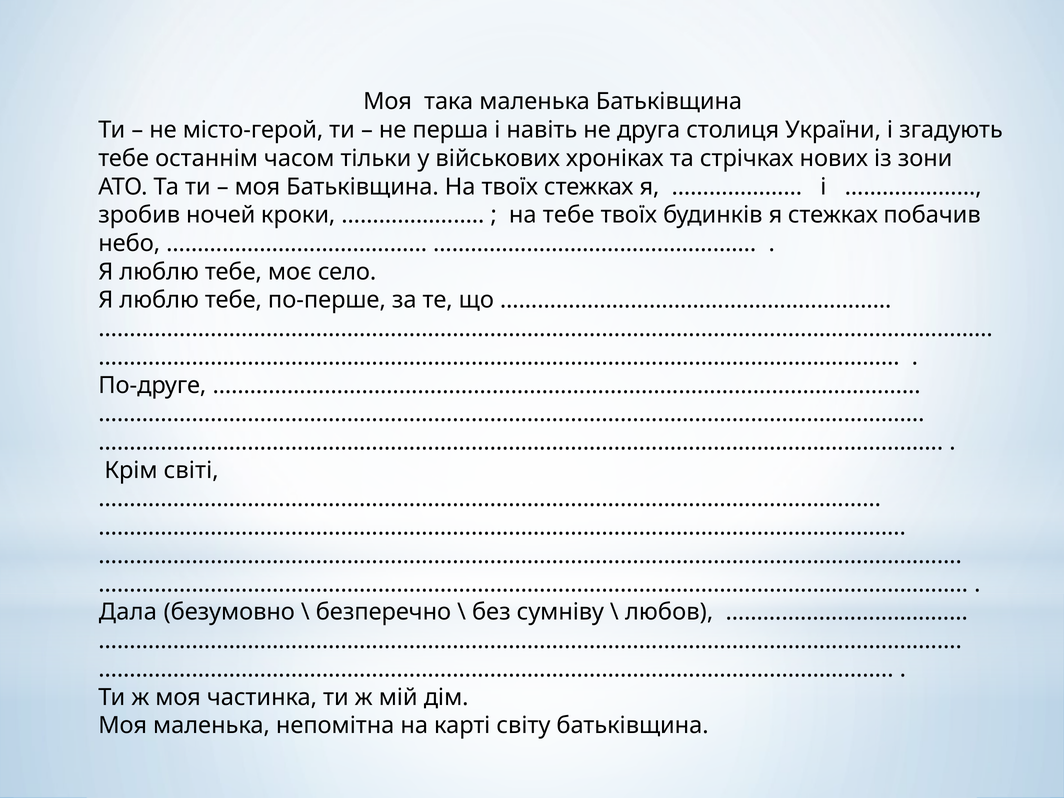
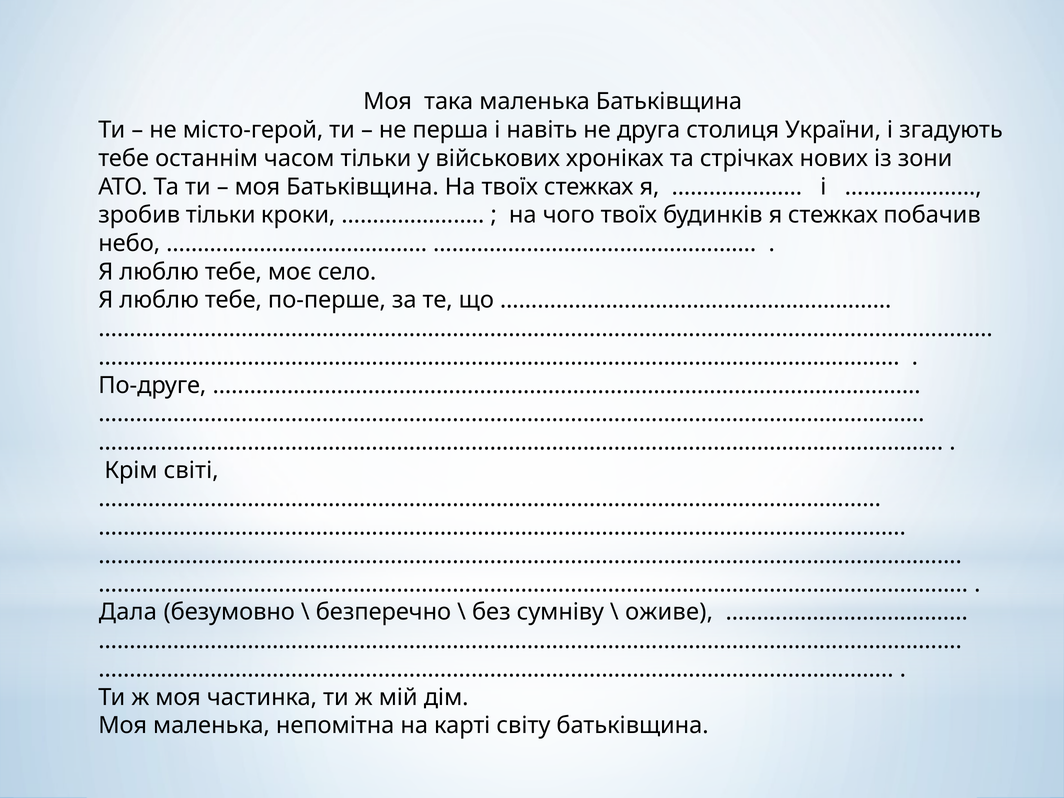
зробив ночей: ночей -> тільки
на тебе: тебе -> чого
любов: любов -> оживе
